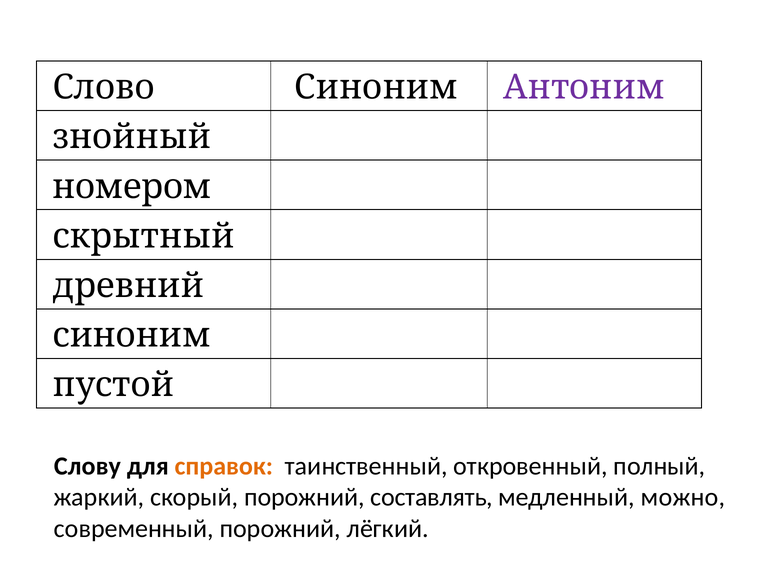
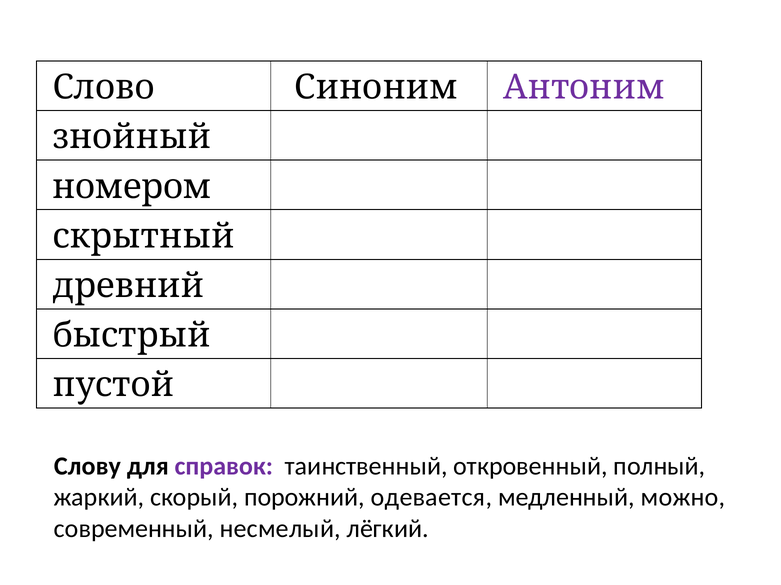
синоним at (132, 336): синоним -> быстрый
справок colour: orange -> purple
составлять: составлять -> одевается
современный порожний: порожний -> несмелый
